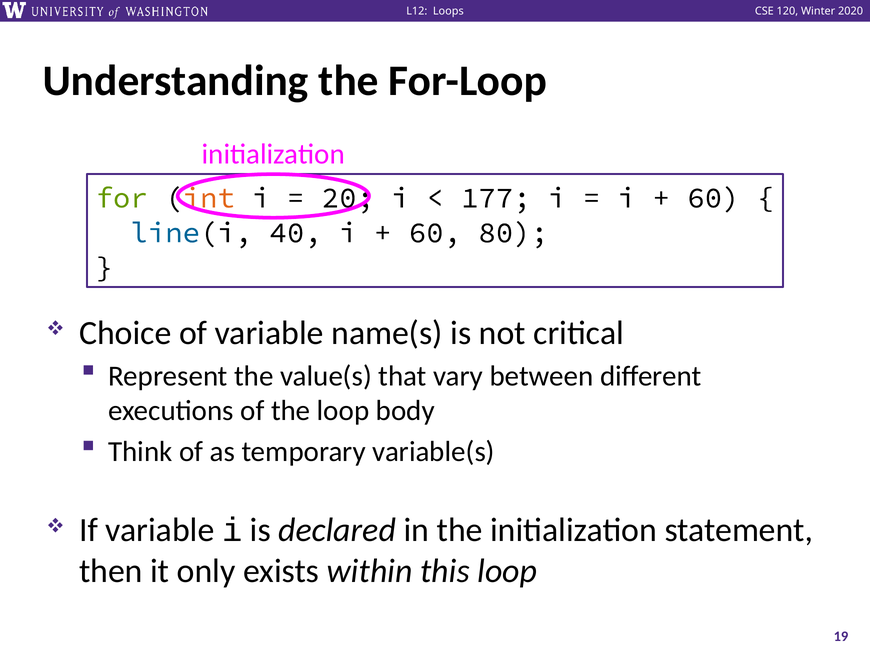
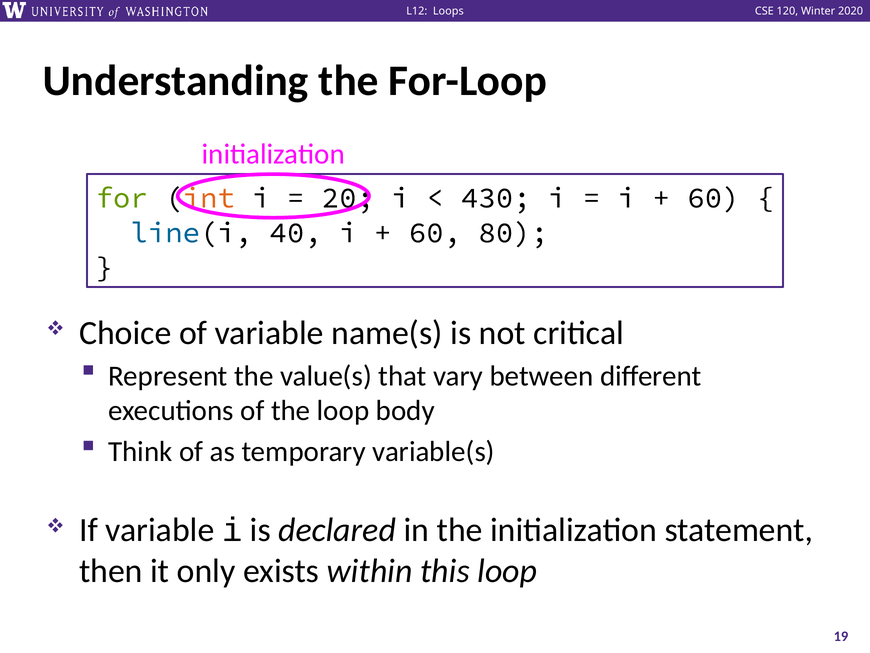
177: 177 -> 430
